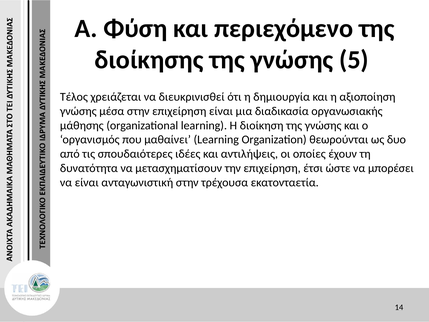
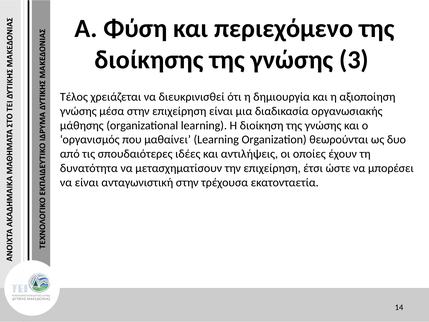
5: 5 -> 3
